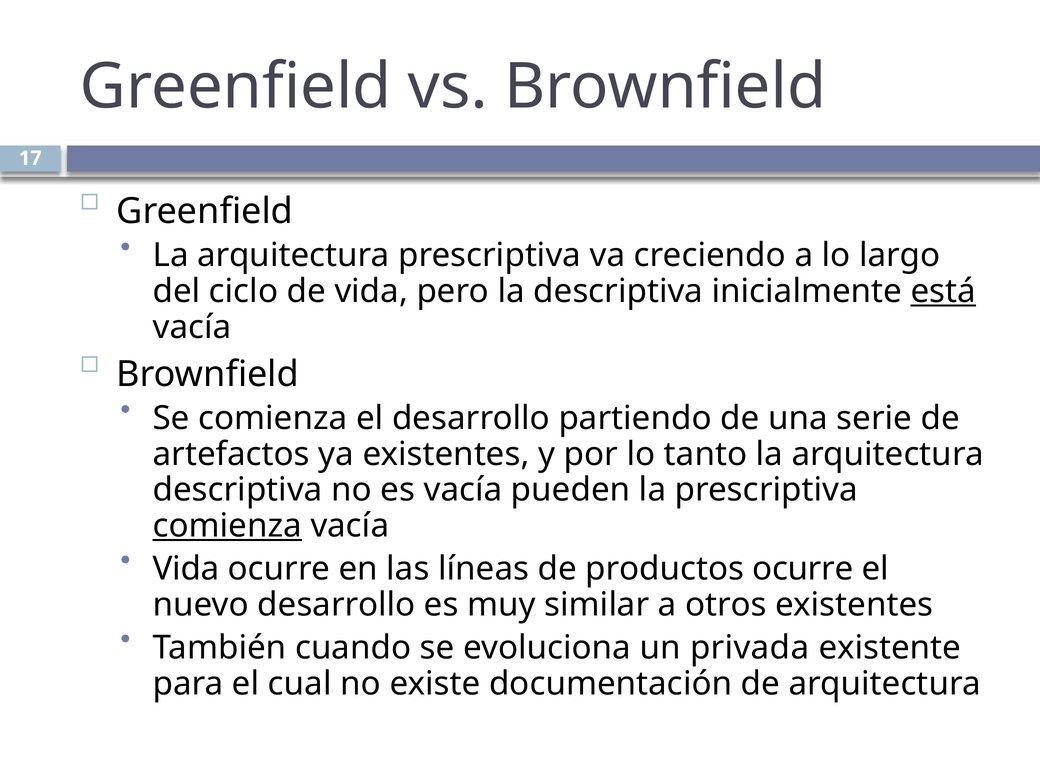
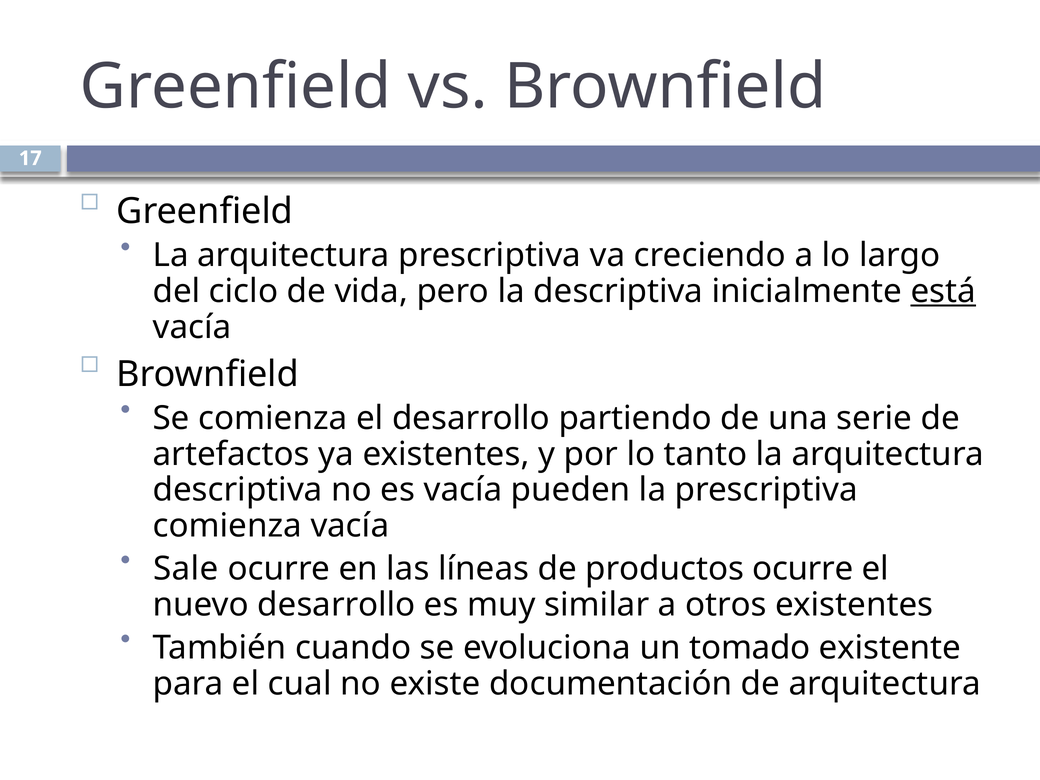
comienza at (227, 526) underline: present -> none
Vida at (186, 569): Vida -> Sale
privada: privada -> tomado
